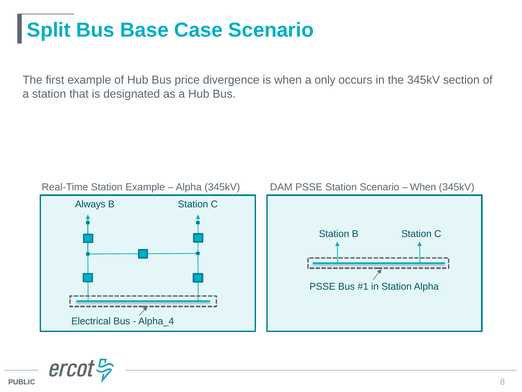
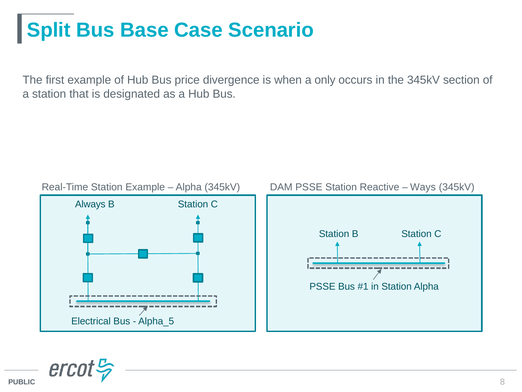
Station Scenario: Scenario -> Reactive
When at (423, 187): When -> Ways
Alpha_4: Alpha_4 -> Alpha_5
